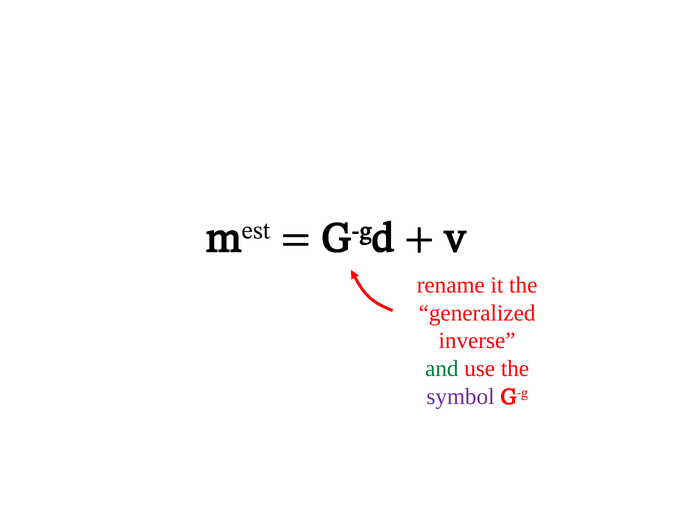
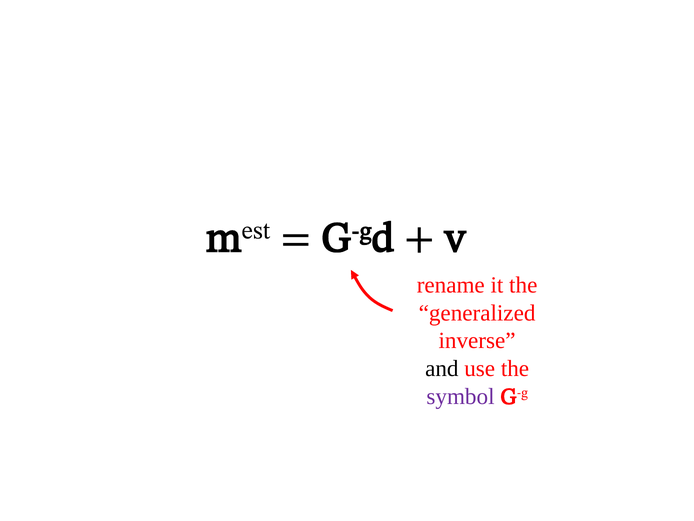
and colour: green -> black
